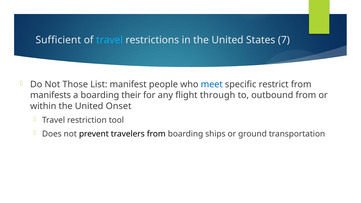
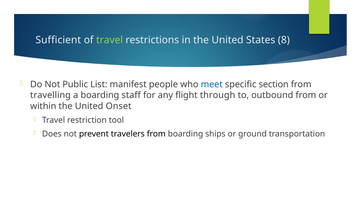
travel at (110, 40) colour: light blue -> light green
7: 7 -> 8
Those: Those -> Public
restrict: restrict -> section
manifests: manifests -> travelling
their: their -> staff
